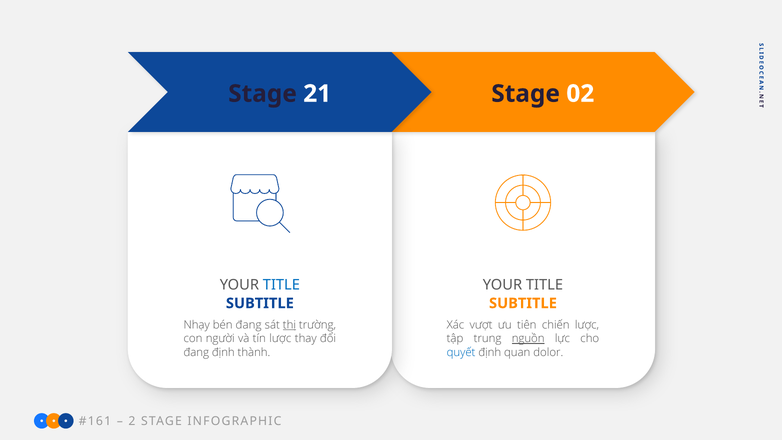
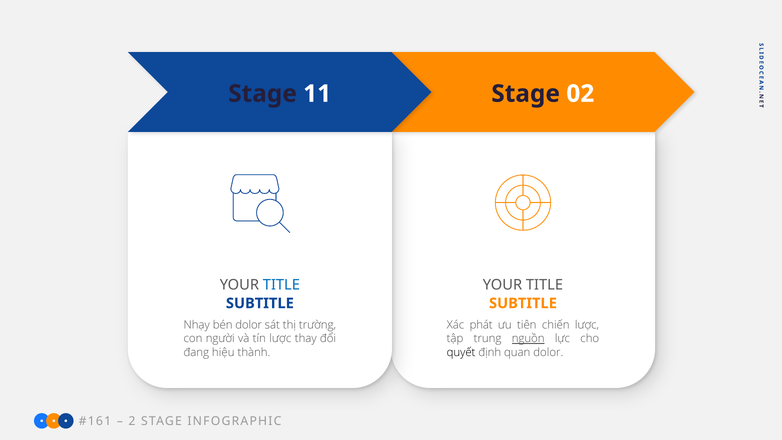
21: 21 -> 11
bén đang: đang -> dolor
thị underline: present -> none
vượt: vượt -> phát
đang định: định -> hiệu
quyết colour: blue -> black
